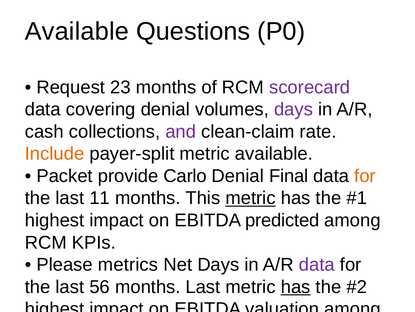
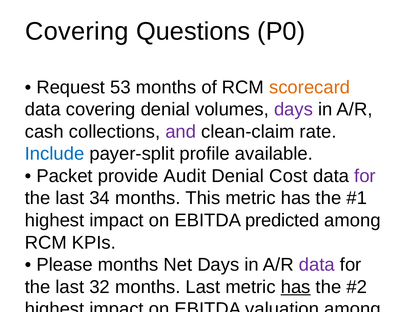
Available at (77, 31): Available -> Covering
23: 23 -> 53
scorecard colour: purple -> orange
Include colour: orange -> blue
payer-split metric: metric -> profile
Carlo: Carlo -> Audit
Denial Final: Final -> Cost
for at (365, 176) colour: orange -> purple
11: 11 -> 34
metric at (251, 198) underline: present -> none
Please metrics: metrics -> months
56: 56 -> 32
